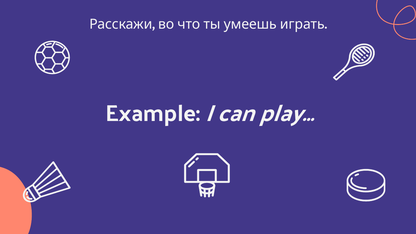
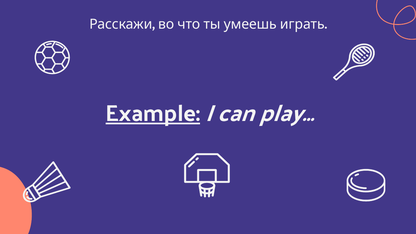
Example underline: none -> present
